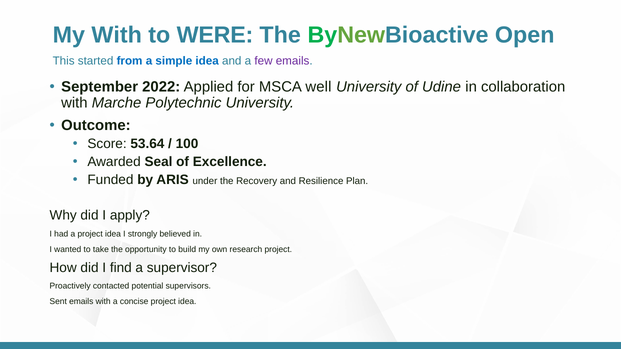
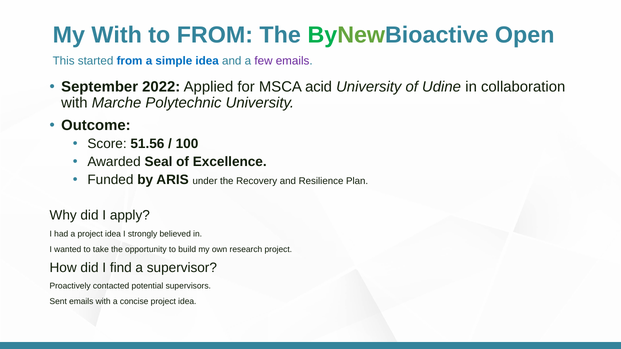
to WERE: WERE -> FROM
well: well -> acid
53.64: 53.64 -> 51.56
